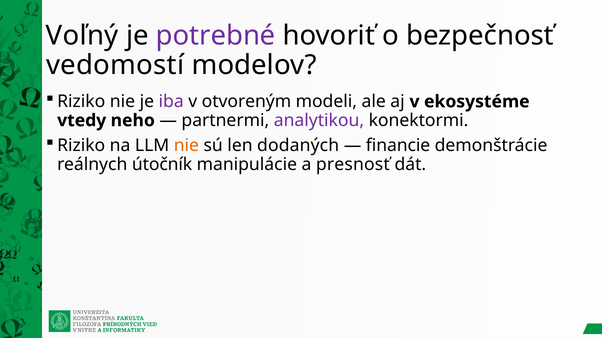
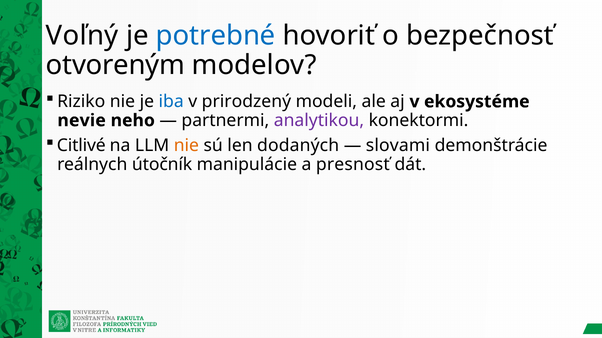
potrebné colour: purple -> blue
vedomostí: vedomostí -> otvoreným
iba colour: purple -> blue
otvoreným: otvoreným -> prirodzený
vtedy: vtedy -> nevie
Riziko at (81, 146): Riziko -> Citlivé
financie: financie -> slovami
